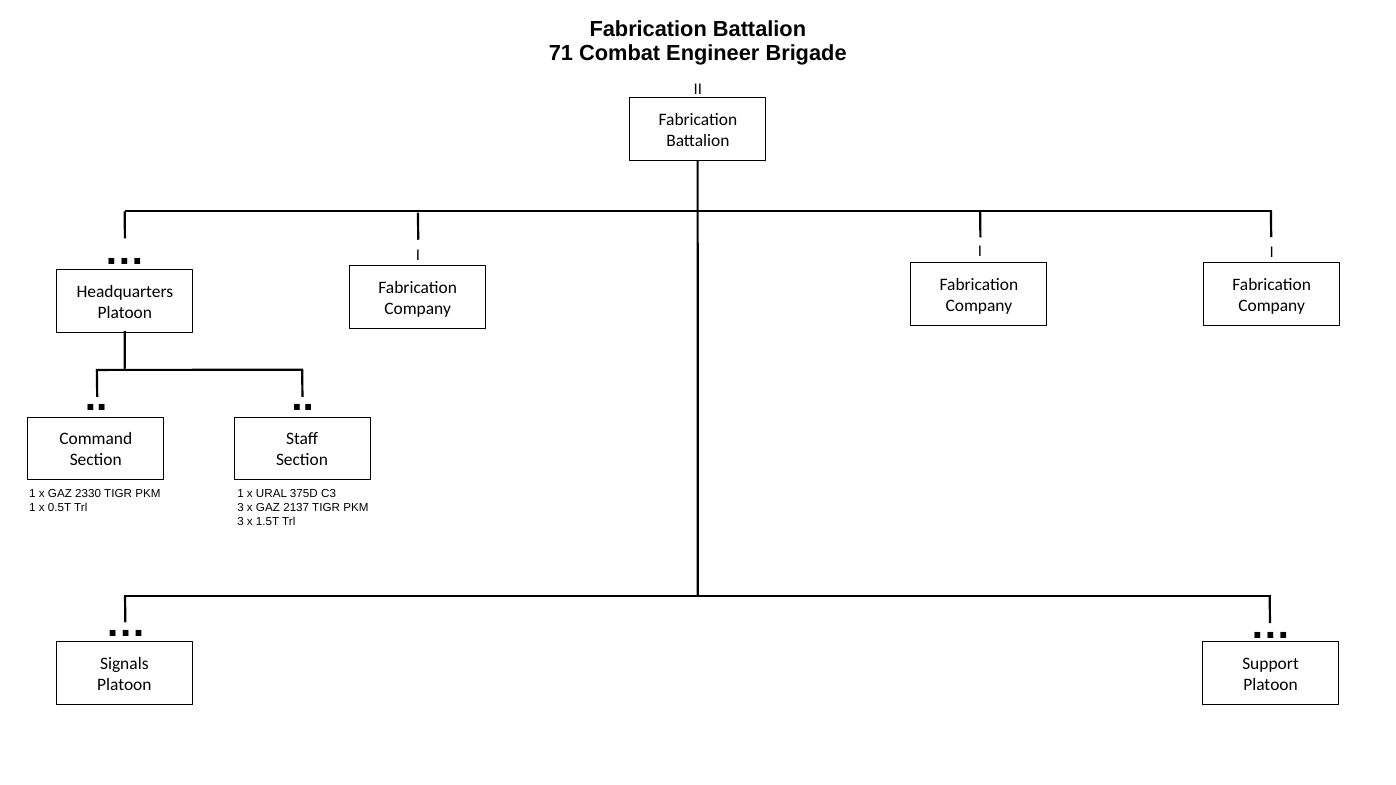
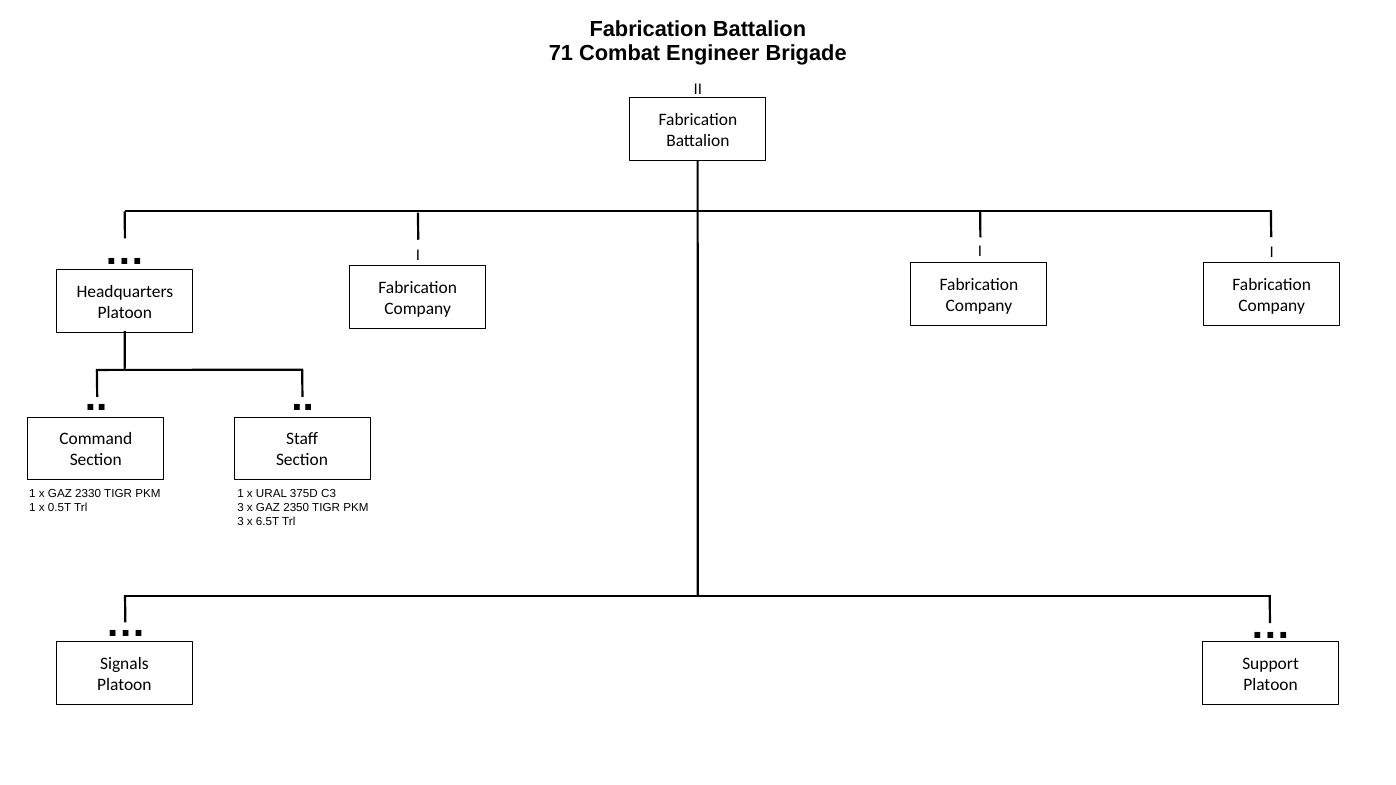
2137: 2137 -> 2350
1.5T: 1.5T -> 6.5T
